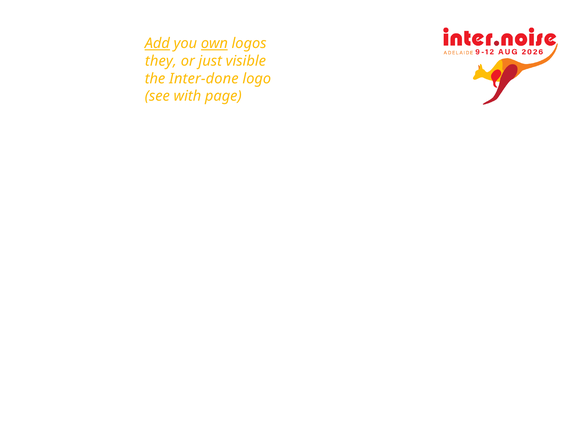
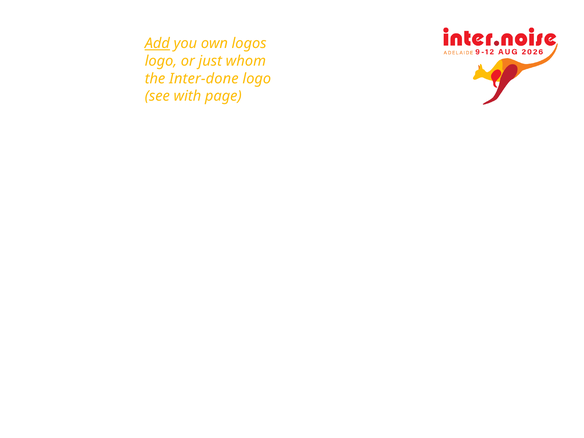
own underline: present -> none
they at (161, 61): they -> logo
visible: visible -> whom
